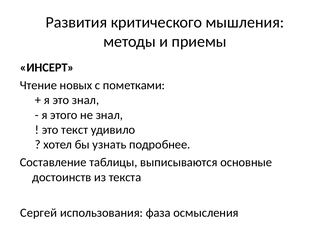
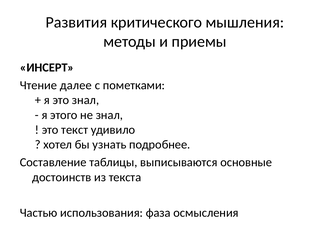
новых: новых -> далее
Сергей: Сергей -> Частью
